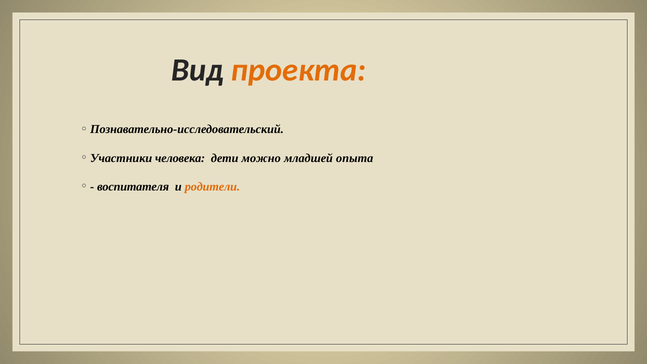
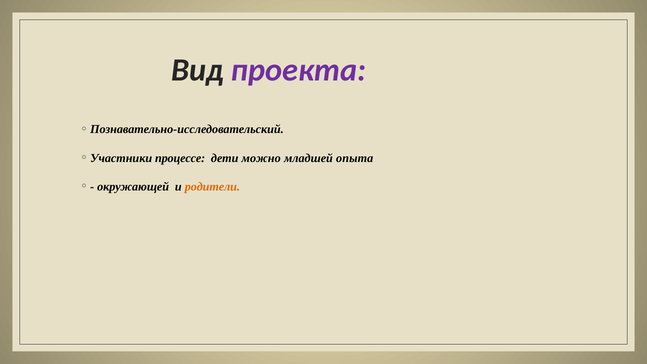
проекта colour: orange -> purple
человека: человека -> процессе
воспитателя: воспитателя -> окружающей
